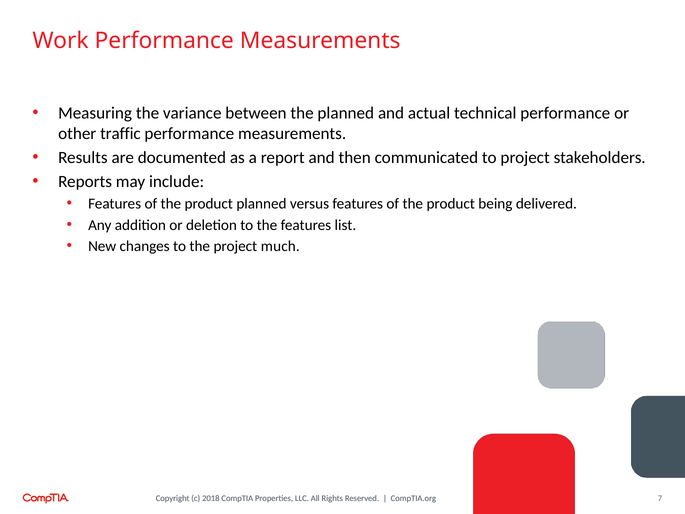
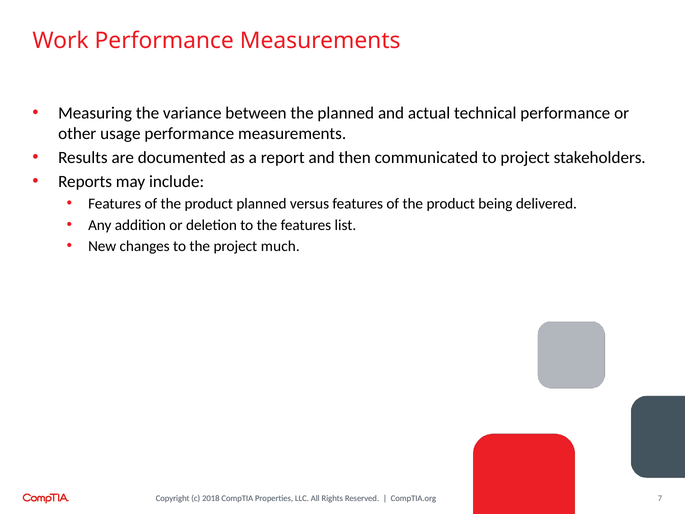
traffic: traffic -> usage
